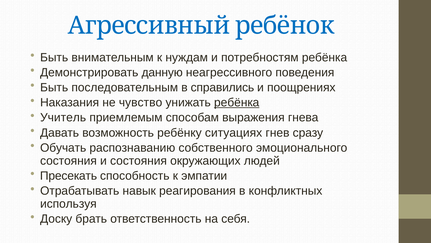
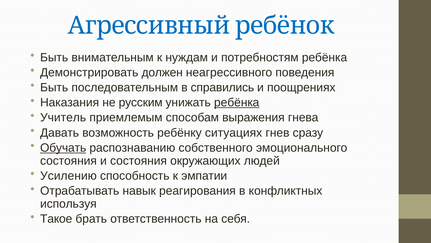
данную: данную -> должен
чувство: чувство -> русским
Обучать underline: none -> present
Пресекать: Пресекать -> Усилению
Доску: Доску -> Такое
